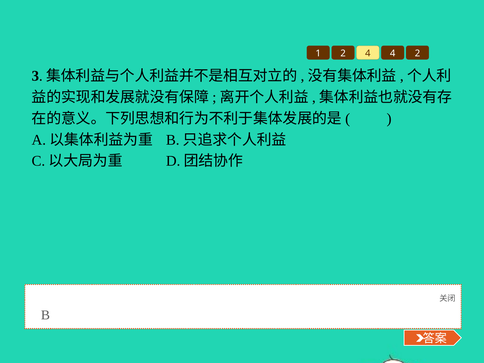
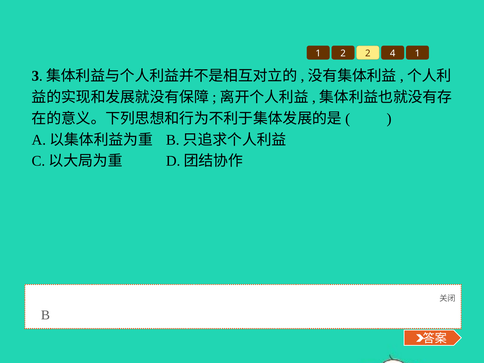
2 4: 4 -> 2
4 2: 2 -> 1
